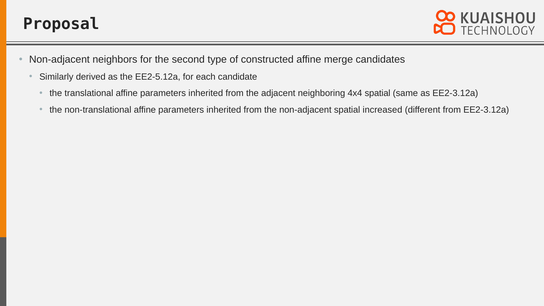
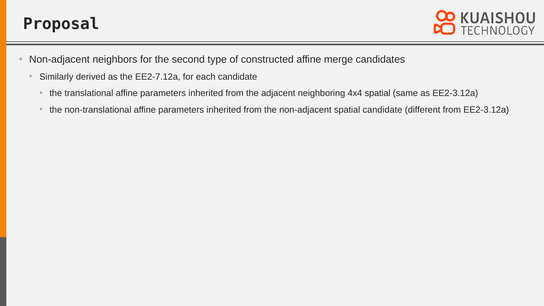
EE2-5.12a: EE2-5.12a -> EE2-7.12a
spatial increased: increased -> candidate
